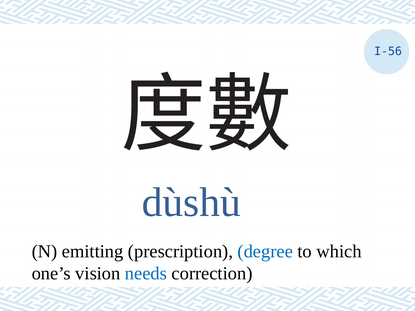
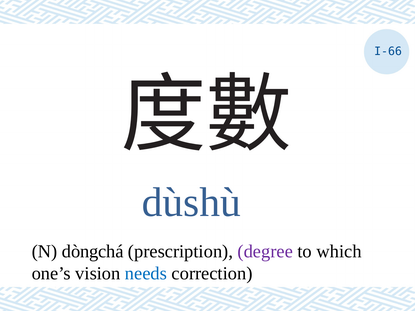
I-56: I-56 -> I-66
emitting: emitting -> dòngchá
degree colour: blue -> purple
